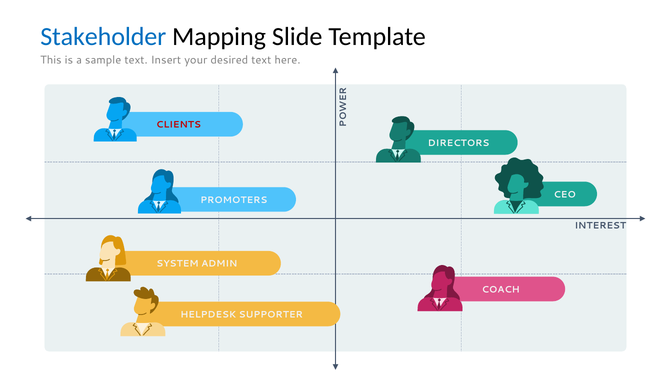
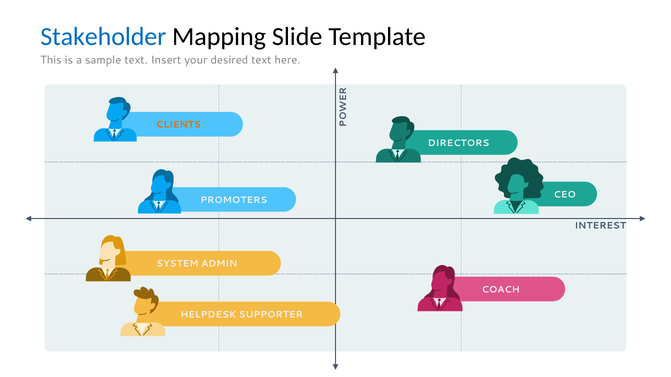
CLIENTS colour: red -> orange
